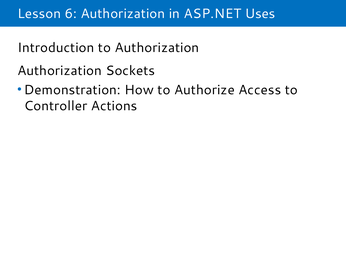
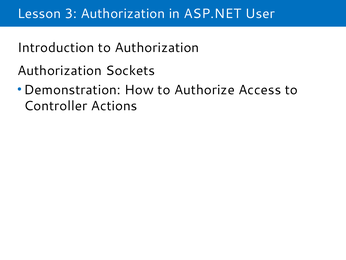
6: 6 -> 3
Uses: Uses -> User
